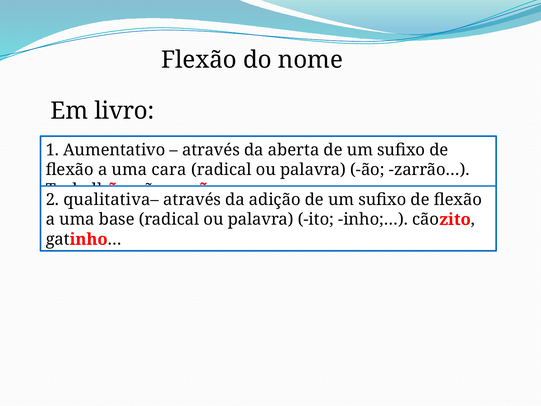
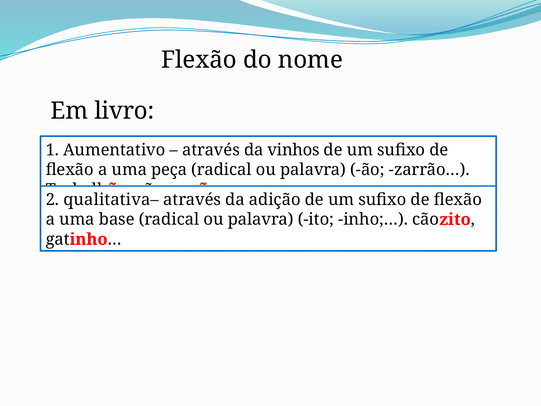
aberta: aberta -> vinhos
cara: cara -> peça
